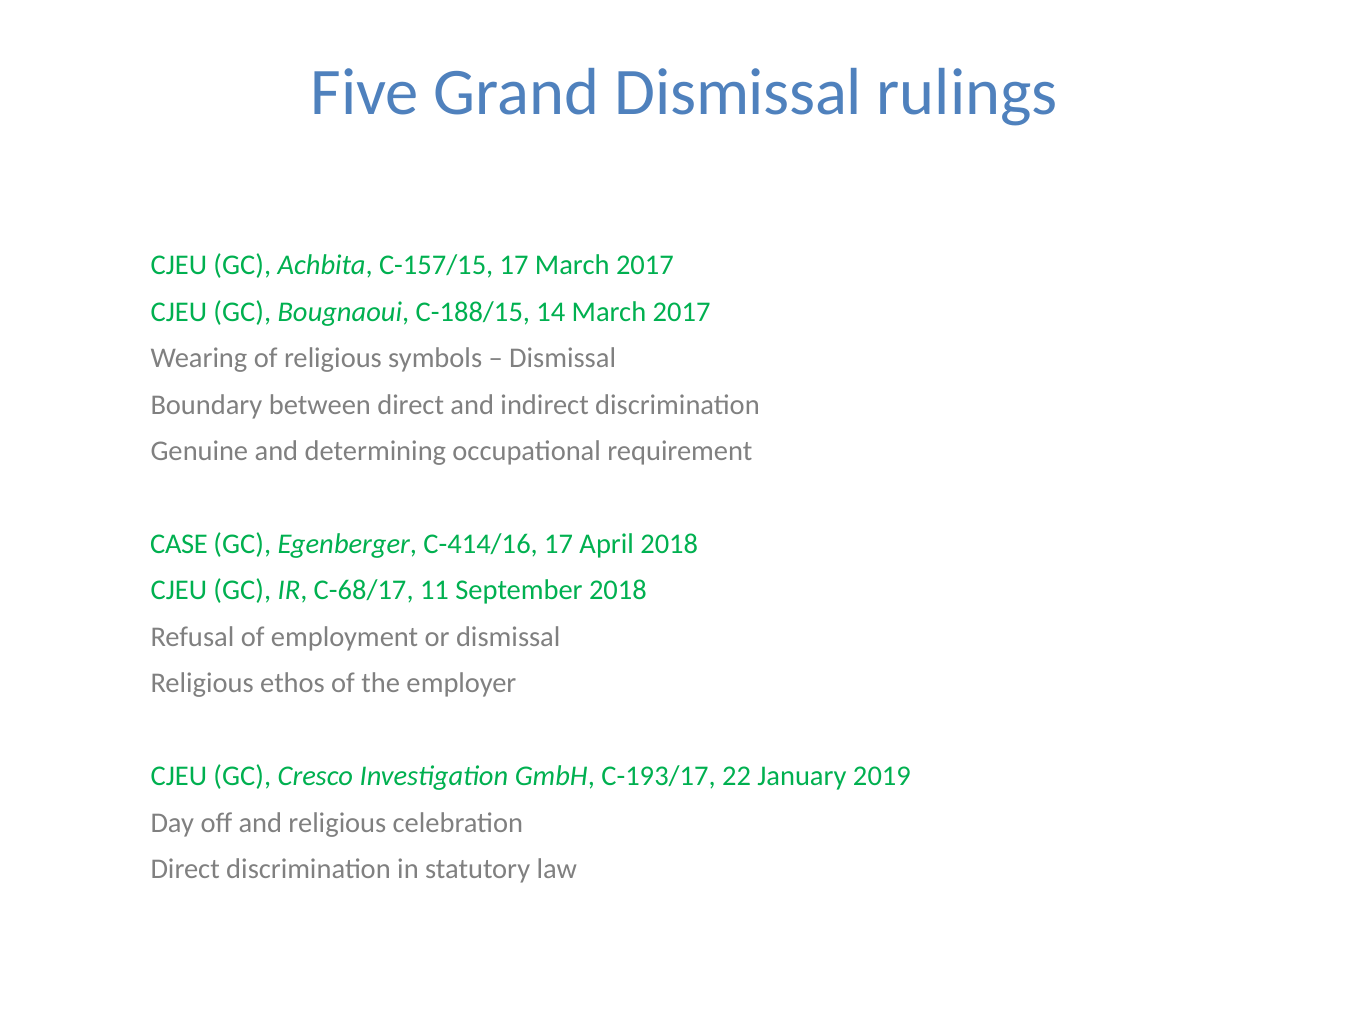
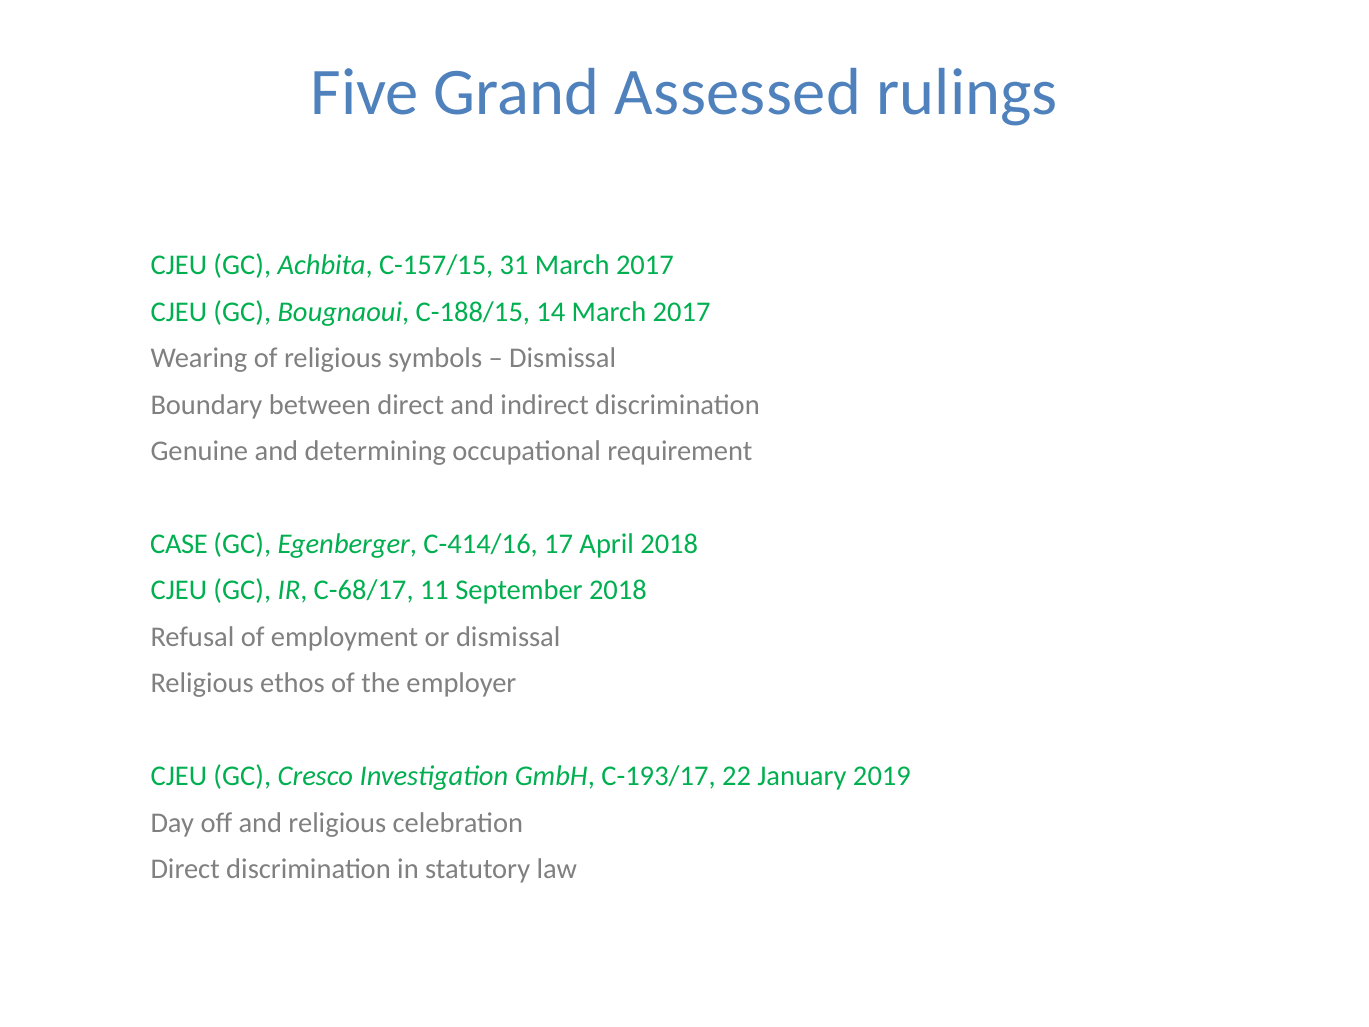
Grand Dismissal: Dismissal -> Assessed
C-157/15 17: 17 -> 31
